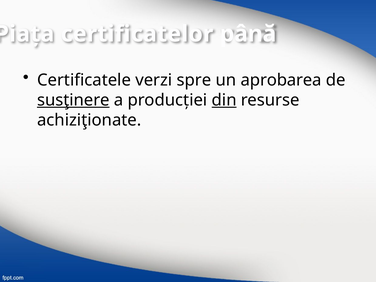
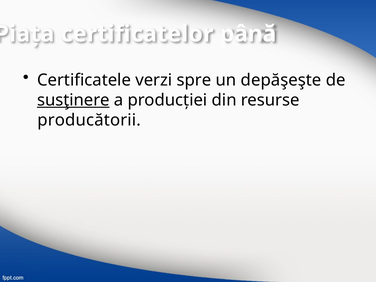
aprobarea: aprobarea -> depăşeşte
din underline: present -> none
achiziţionate: achiziţionate -> producătorii
